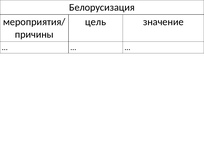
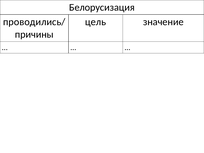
мероприятия/: мероприятия/ -> проводились/
